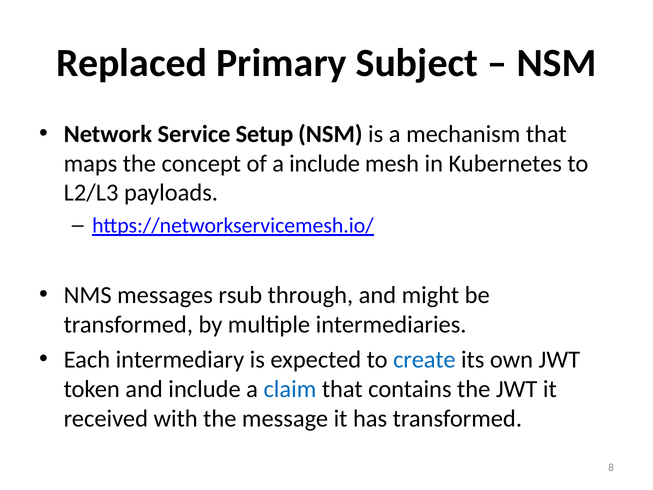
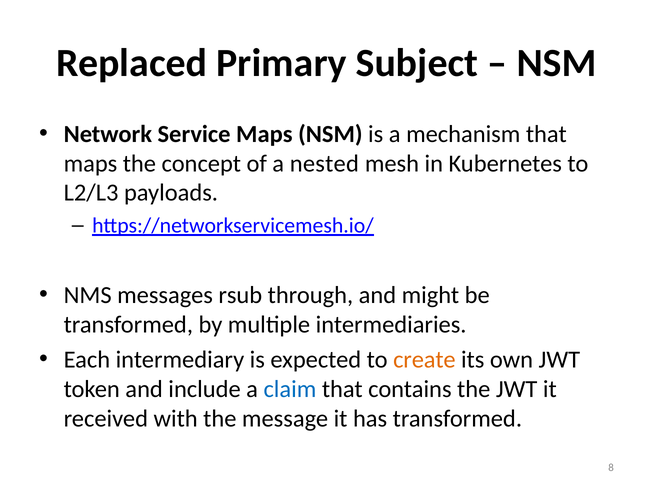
Service Setup: Setup -> Maps
a include: include -> nested
create colour: blue -> orange
